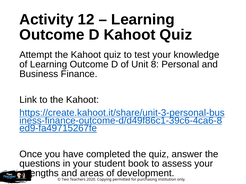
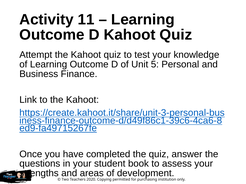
12: 12 -> 11
8: 8 -> 5
